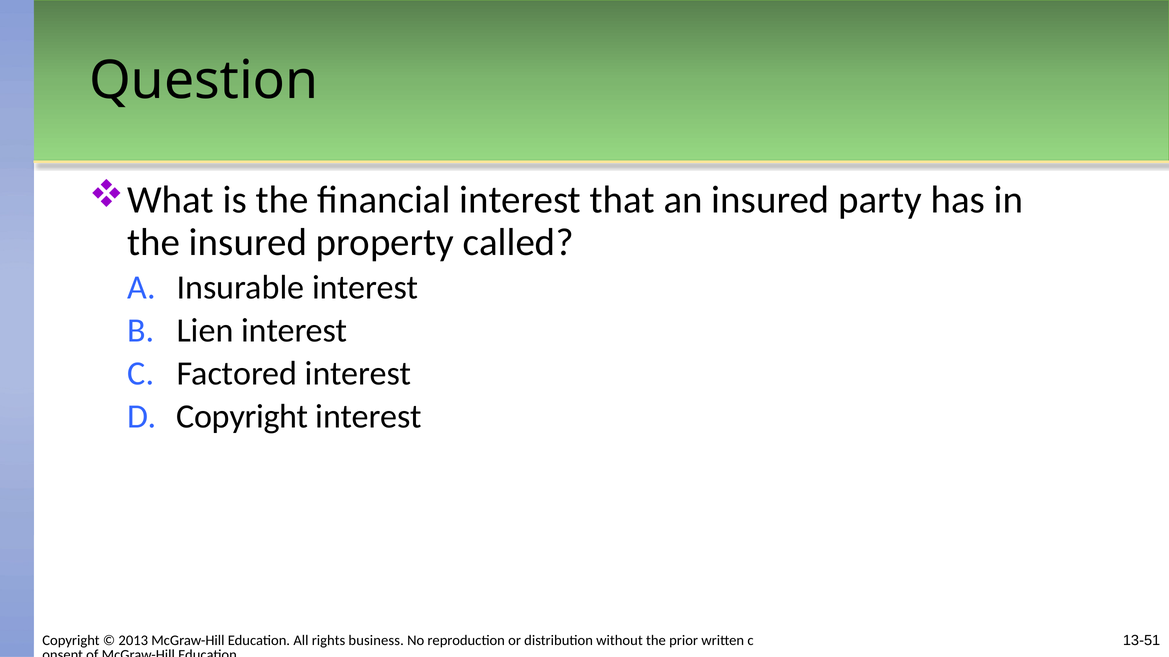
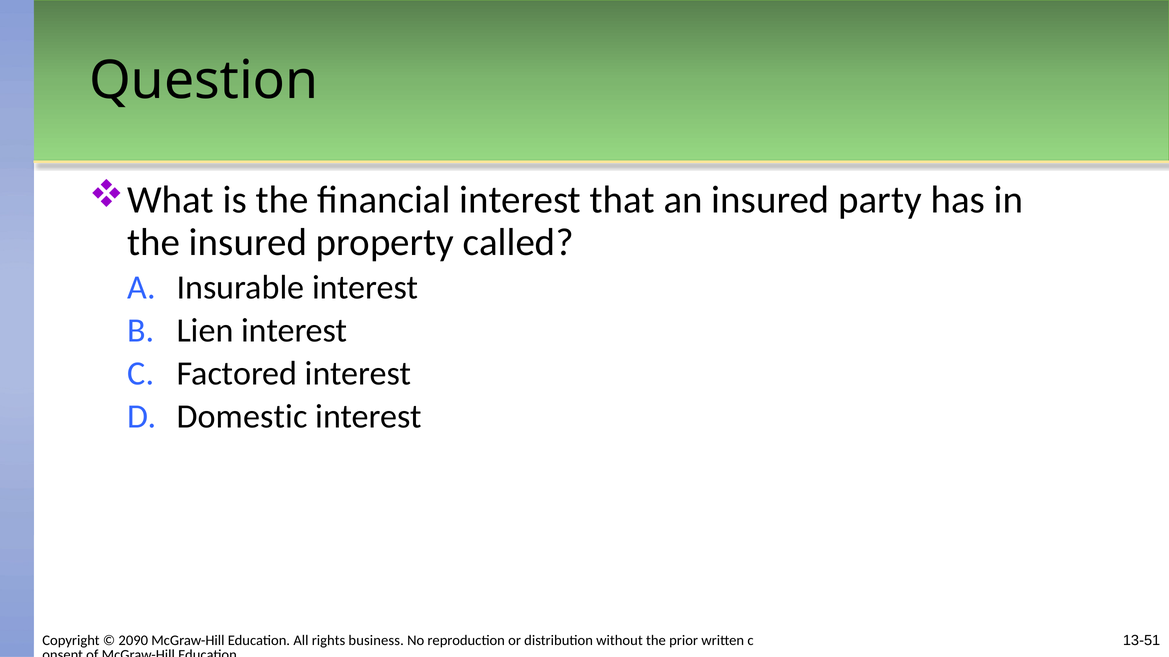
Copyright at (242, 417): Copyright -> Domestic
2013: 2013 -> 2090
